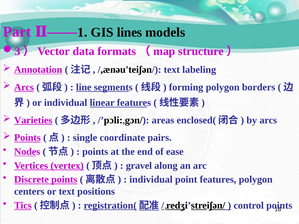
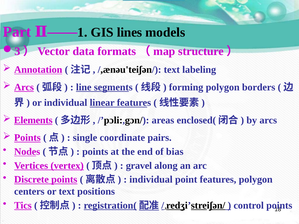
Varieties: Varieties -> Elements
ease: ease -> bias
